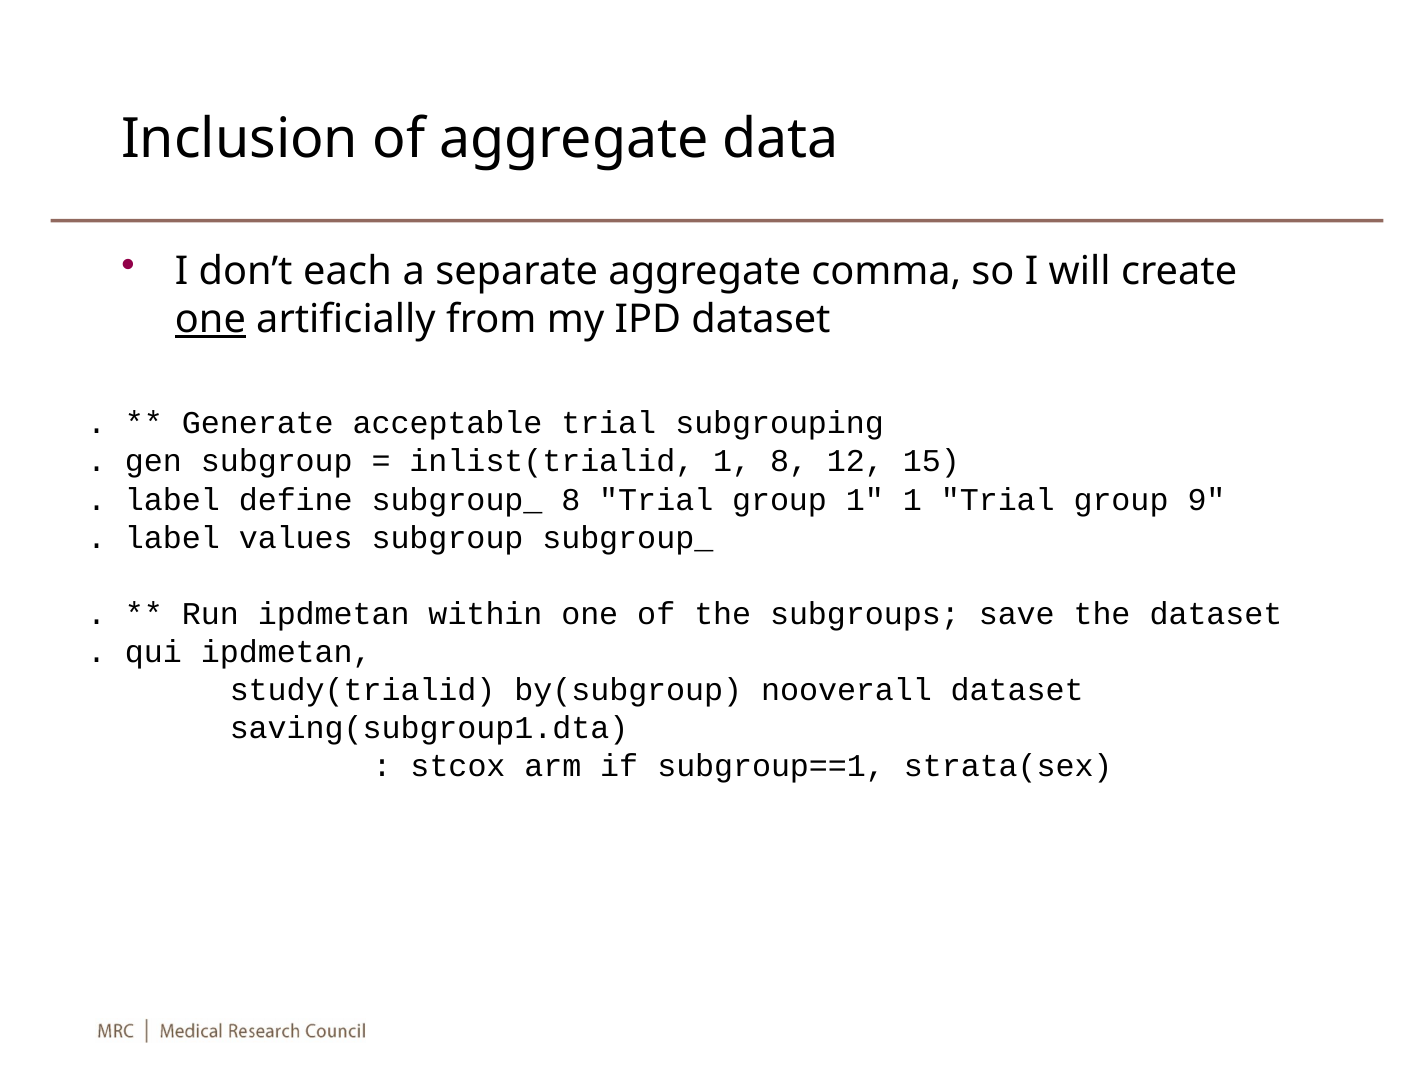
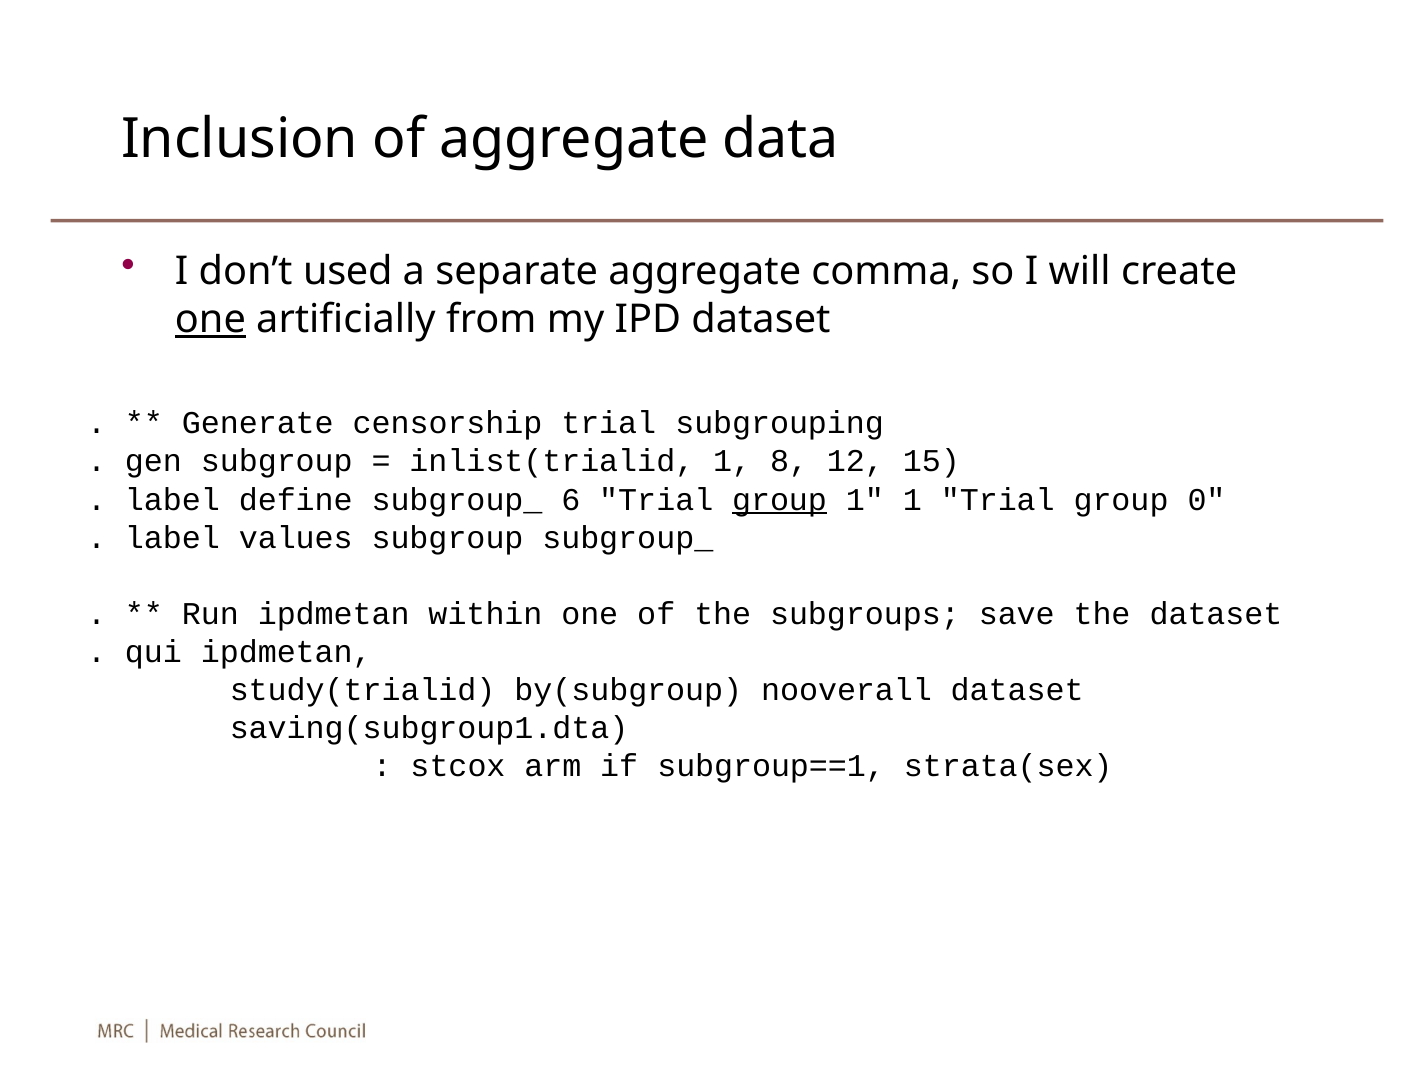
each: each -> used
acceptable: acceptable -> censorship
subgroup_ 8: 8 -> 6
group at (780, 500) underline: none -> present
9: 9 -> 0
